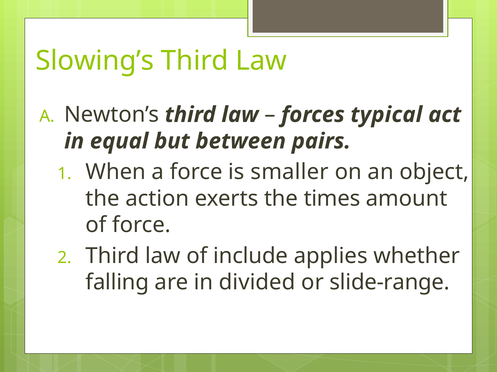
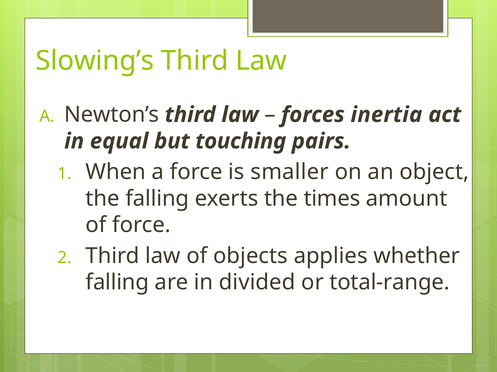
typical: typical -> inertia
between: between -> touching
the action: action -> falling
include: include -> objects
slide-range: slide-range -> total-range
